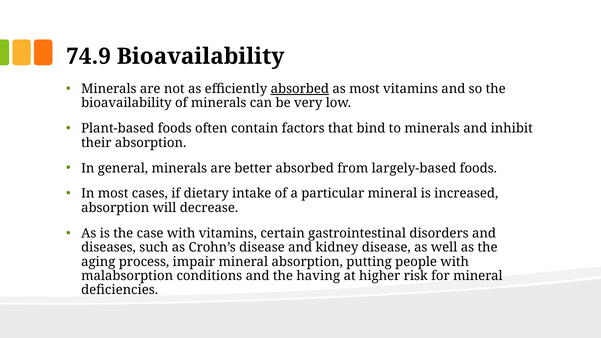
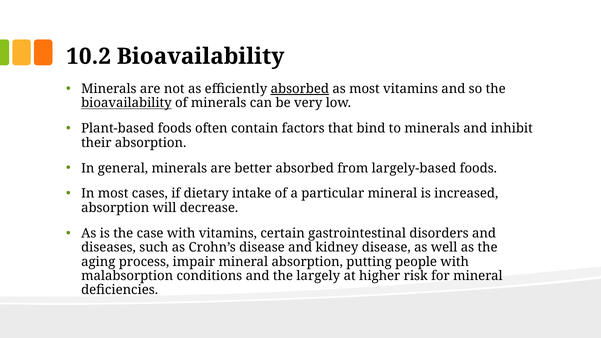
74.9: 74.9 -> 10.2
bioavailability at (126, 103) underline: none -> present
having: having -> largely
